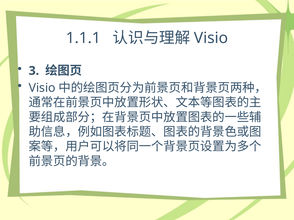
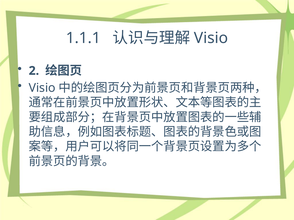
3: 3 -> 2
